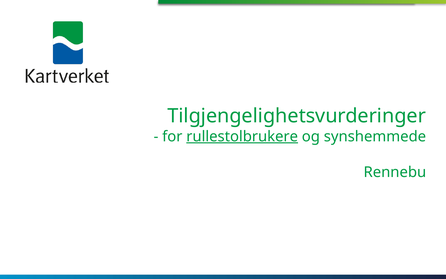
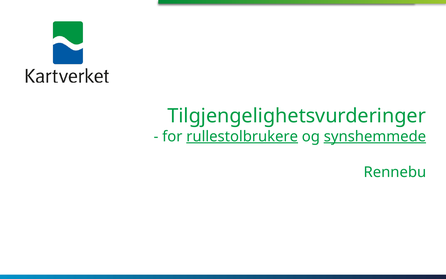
synshemmede underline: none -> present
